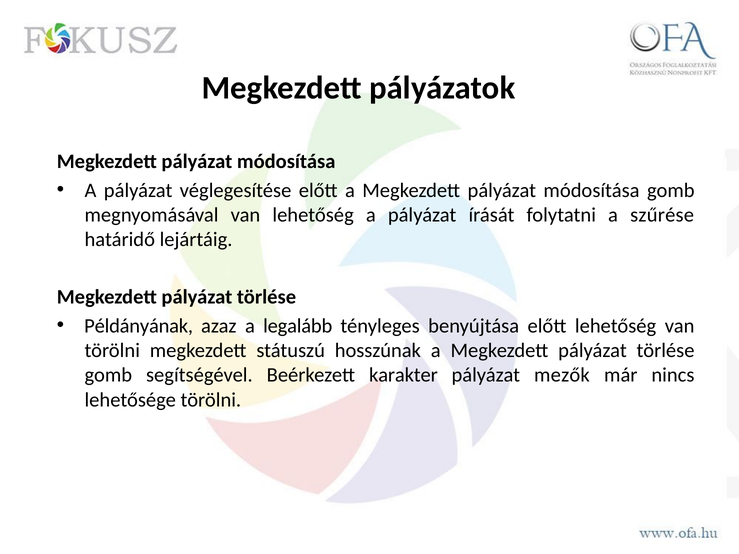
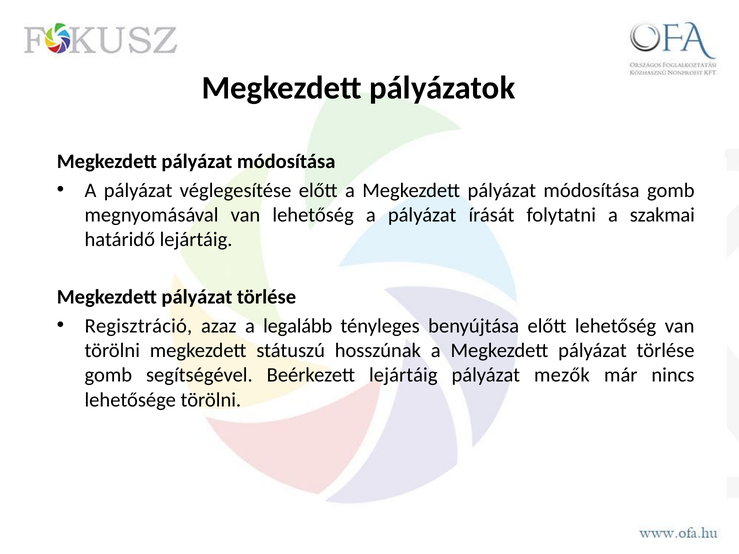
szűrése: szűrése -> szakmai
Példányának: Példányának -> Regisztráció
Beérkezett karakter: karakter -> lejártáig
